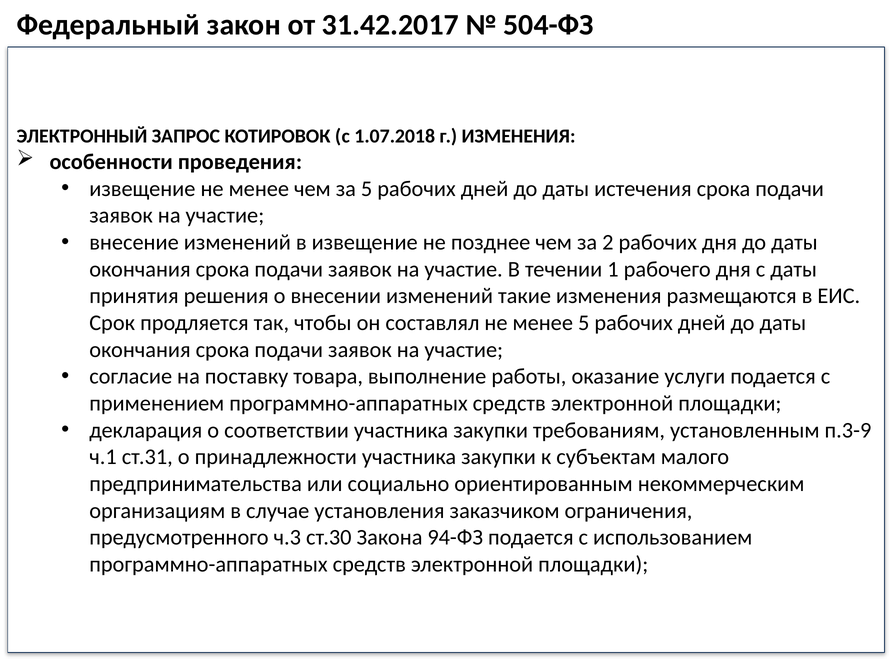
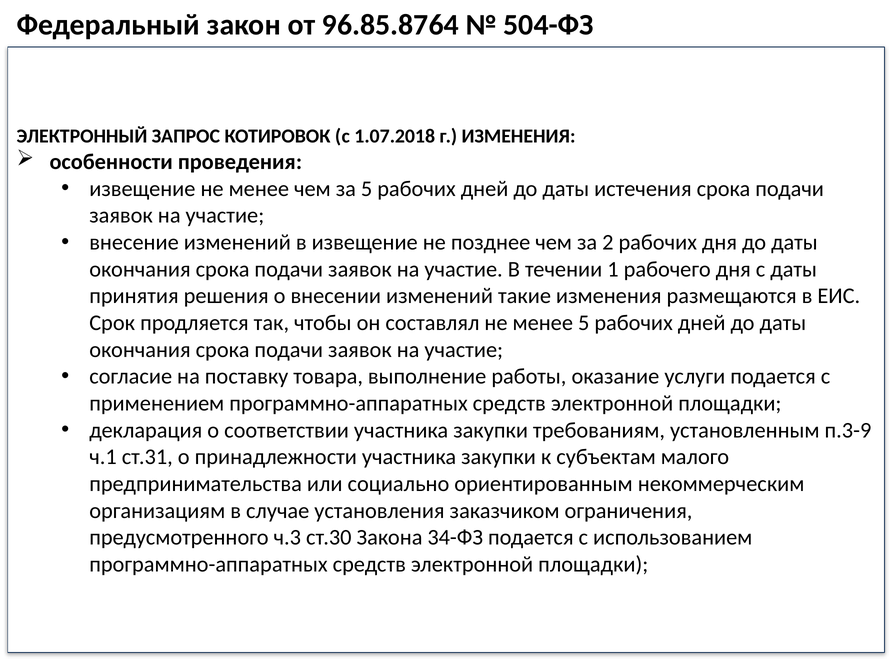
31.42.2017: 31.42.2017 -> 96.85.8764
94-ФЗ: 94-ФЗ -> 34-ФЗ
